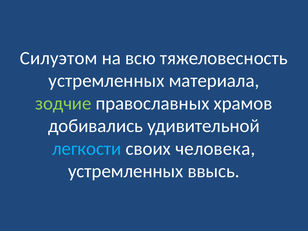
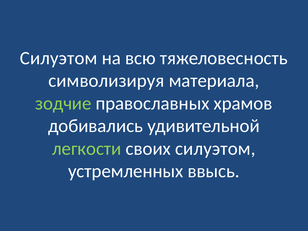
устремленных at (106, 81): устремленных -> символизируя
легкости colour: light blue -> light green
своих человека: человека -> силуэтом
